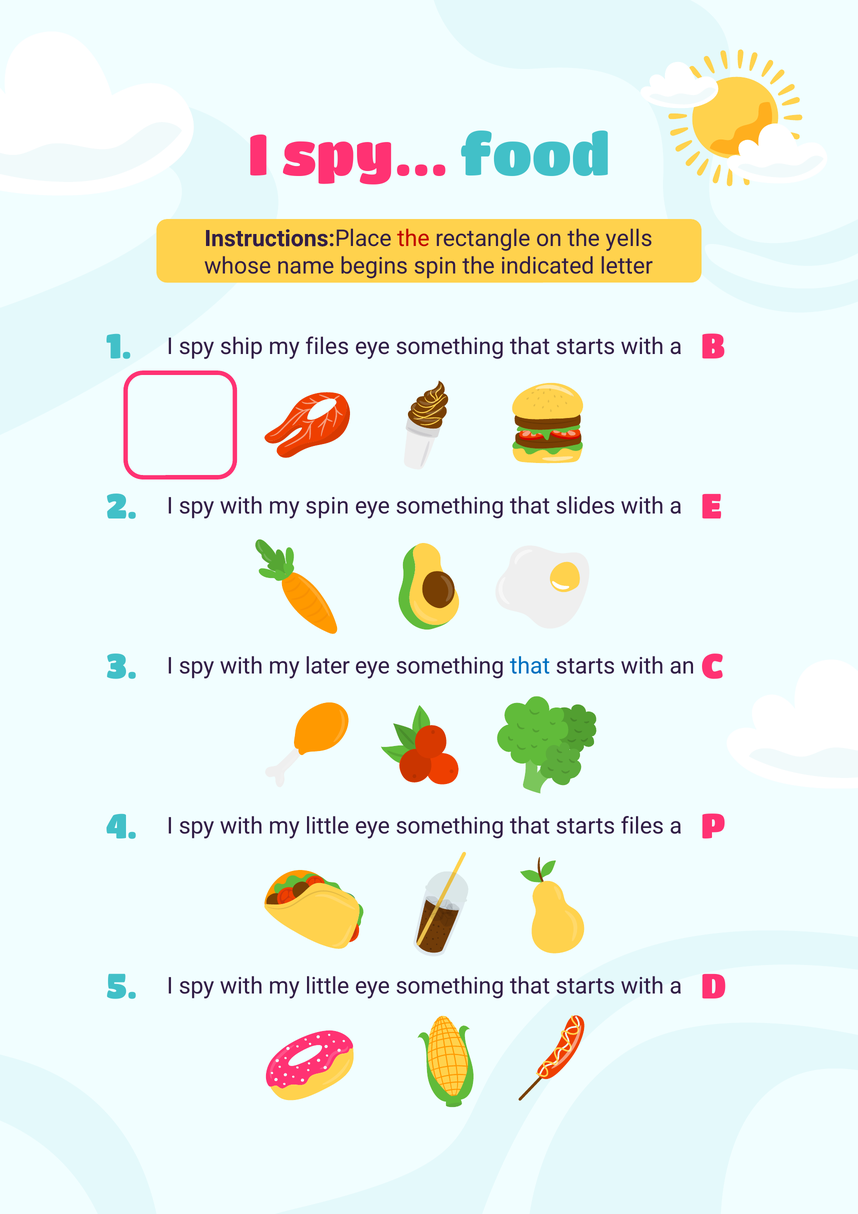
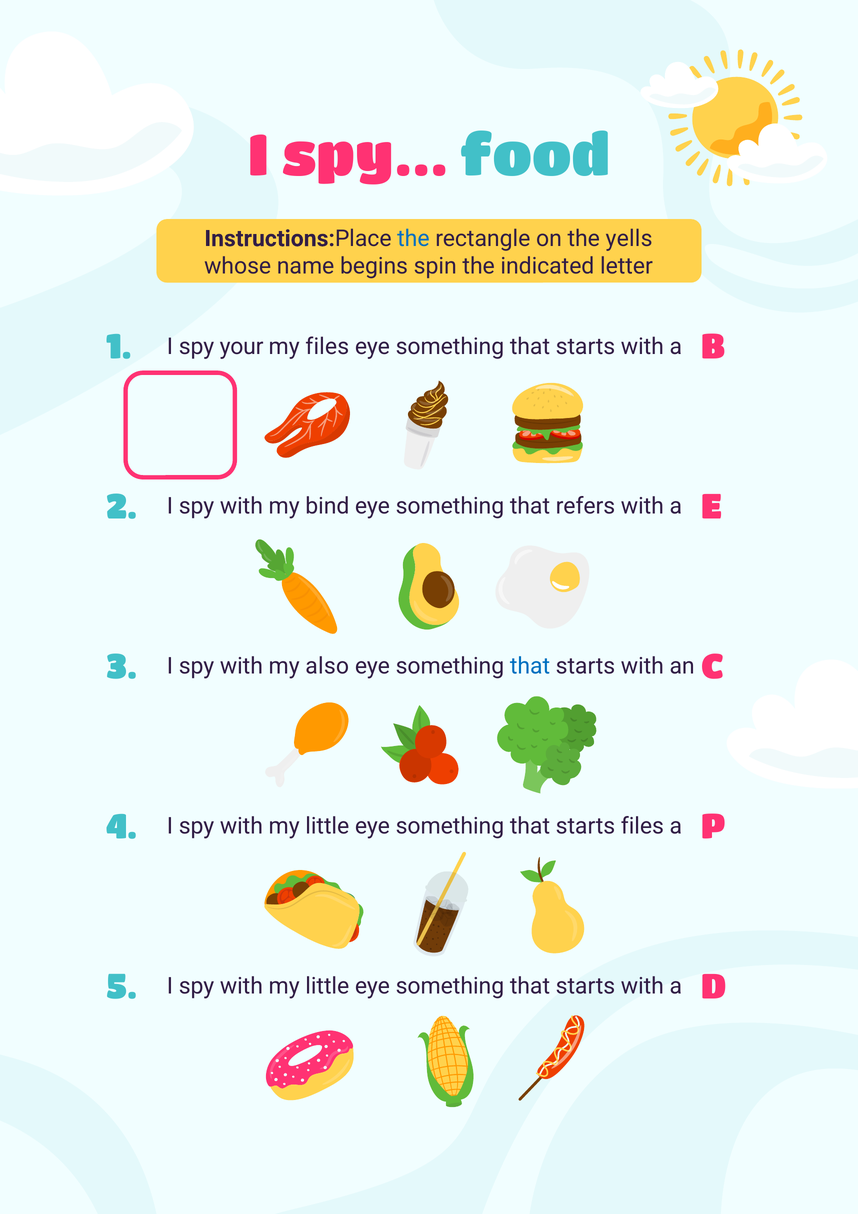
the at (413, 238) colour: red -> blue
ship: ship -> your
my spin: spin -> bind
slides: slides -> refers
later: later -> also
